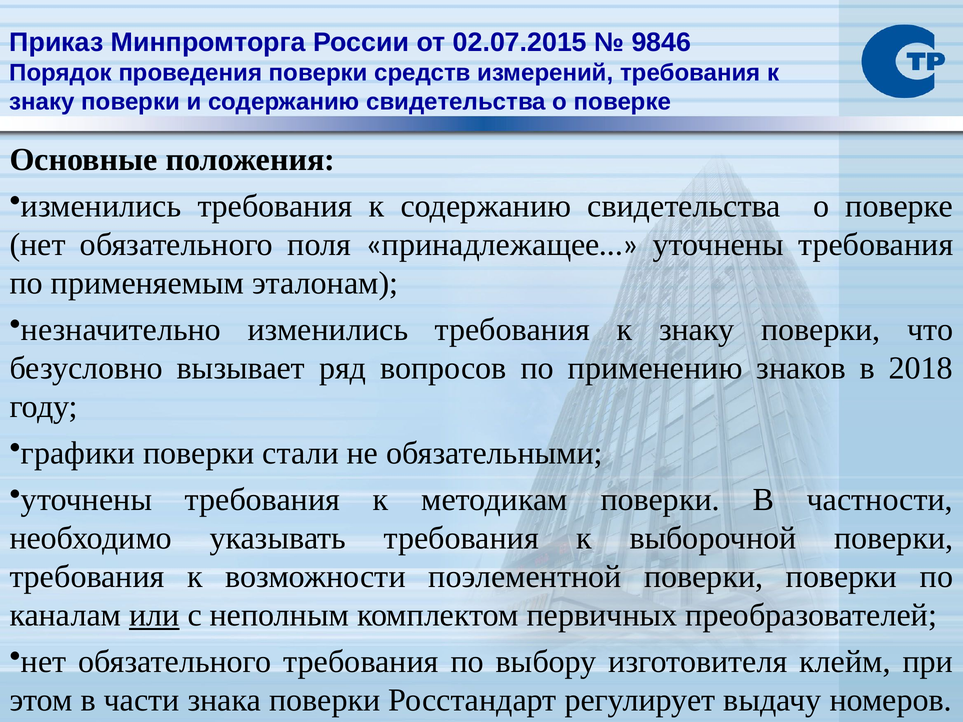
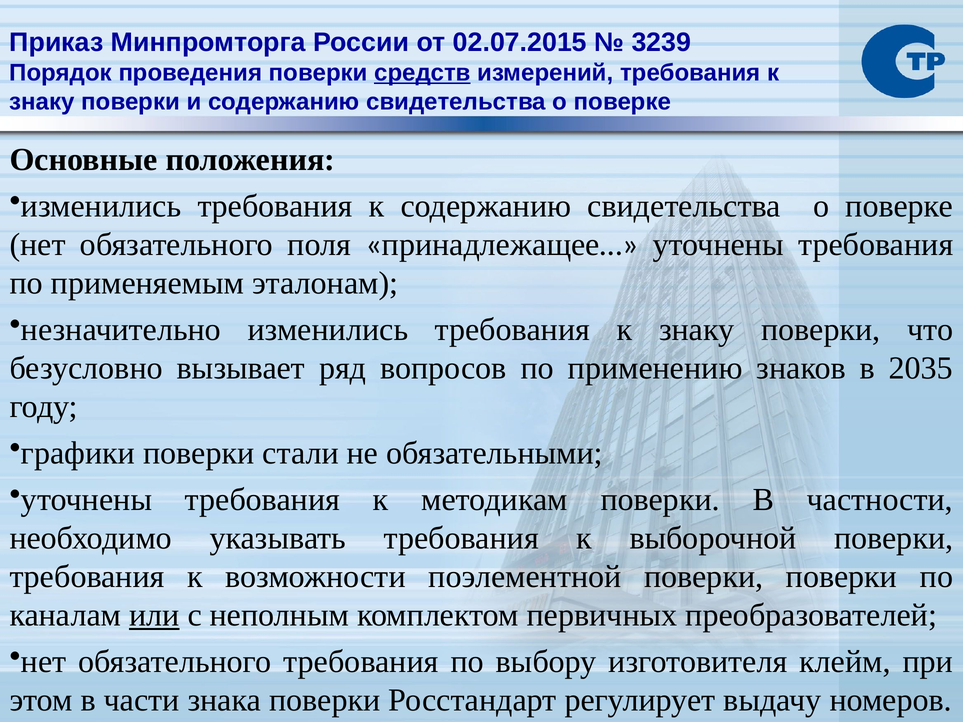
9846: 9846 -> 3239
средств underline: none -> present
2018: 2018 -> 2035
